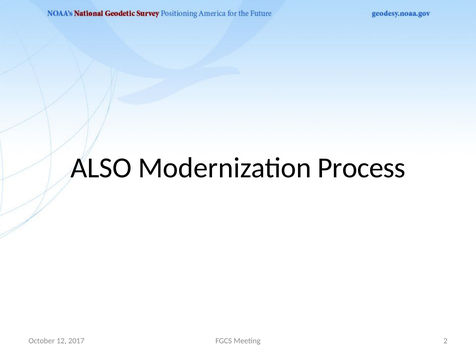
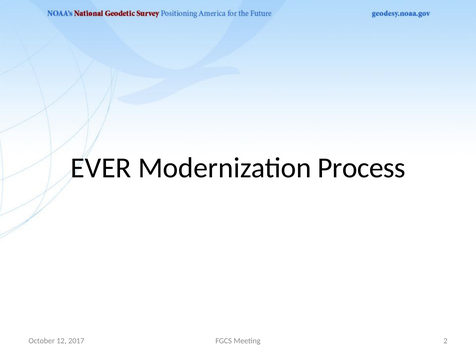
ALSO: ALSO -> EVER
